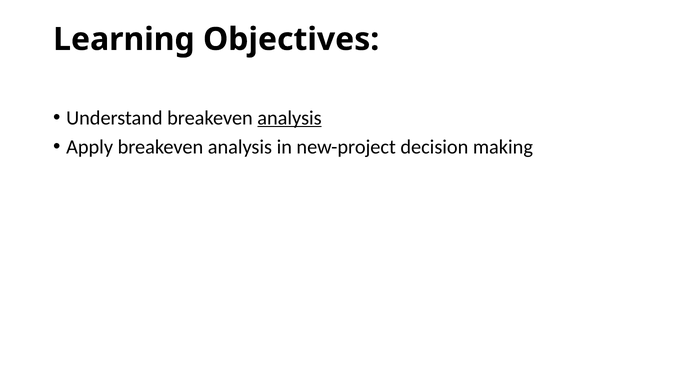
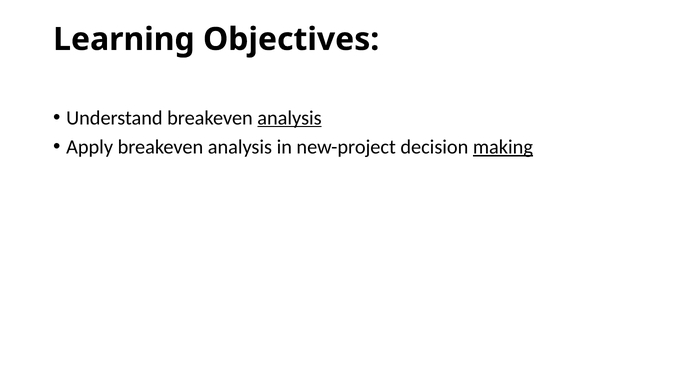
making underline: none -> present
